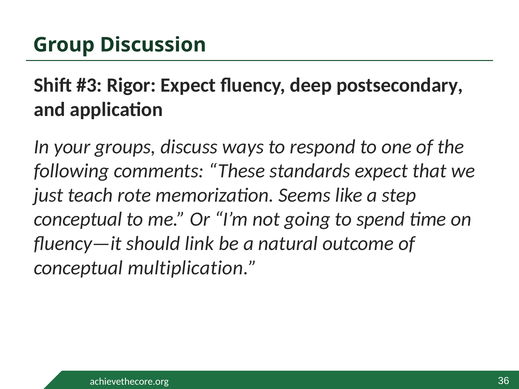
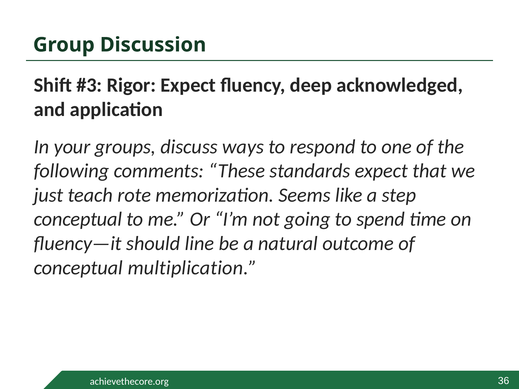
postsecondary: postsecondary -> acknowledged
link: link -> line
